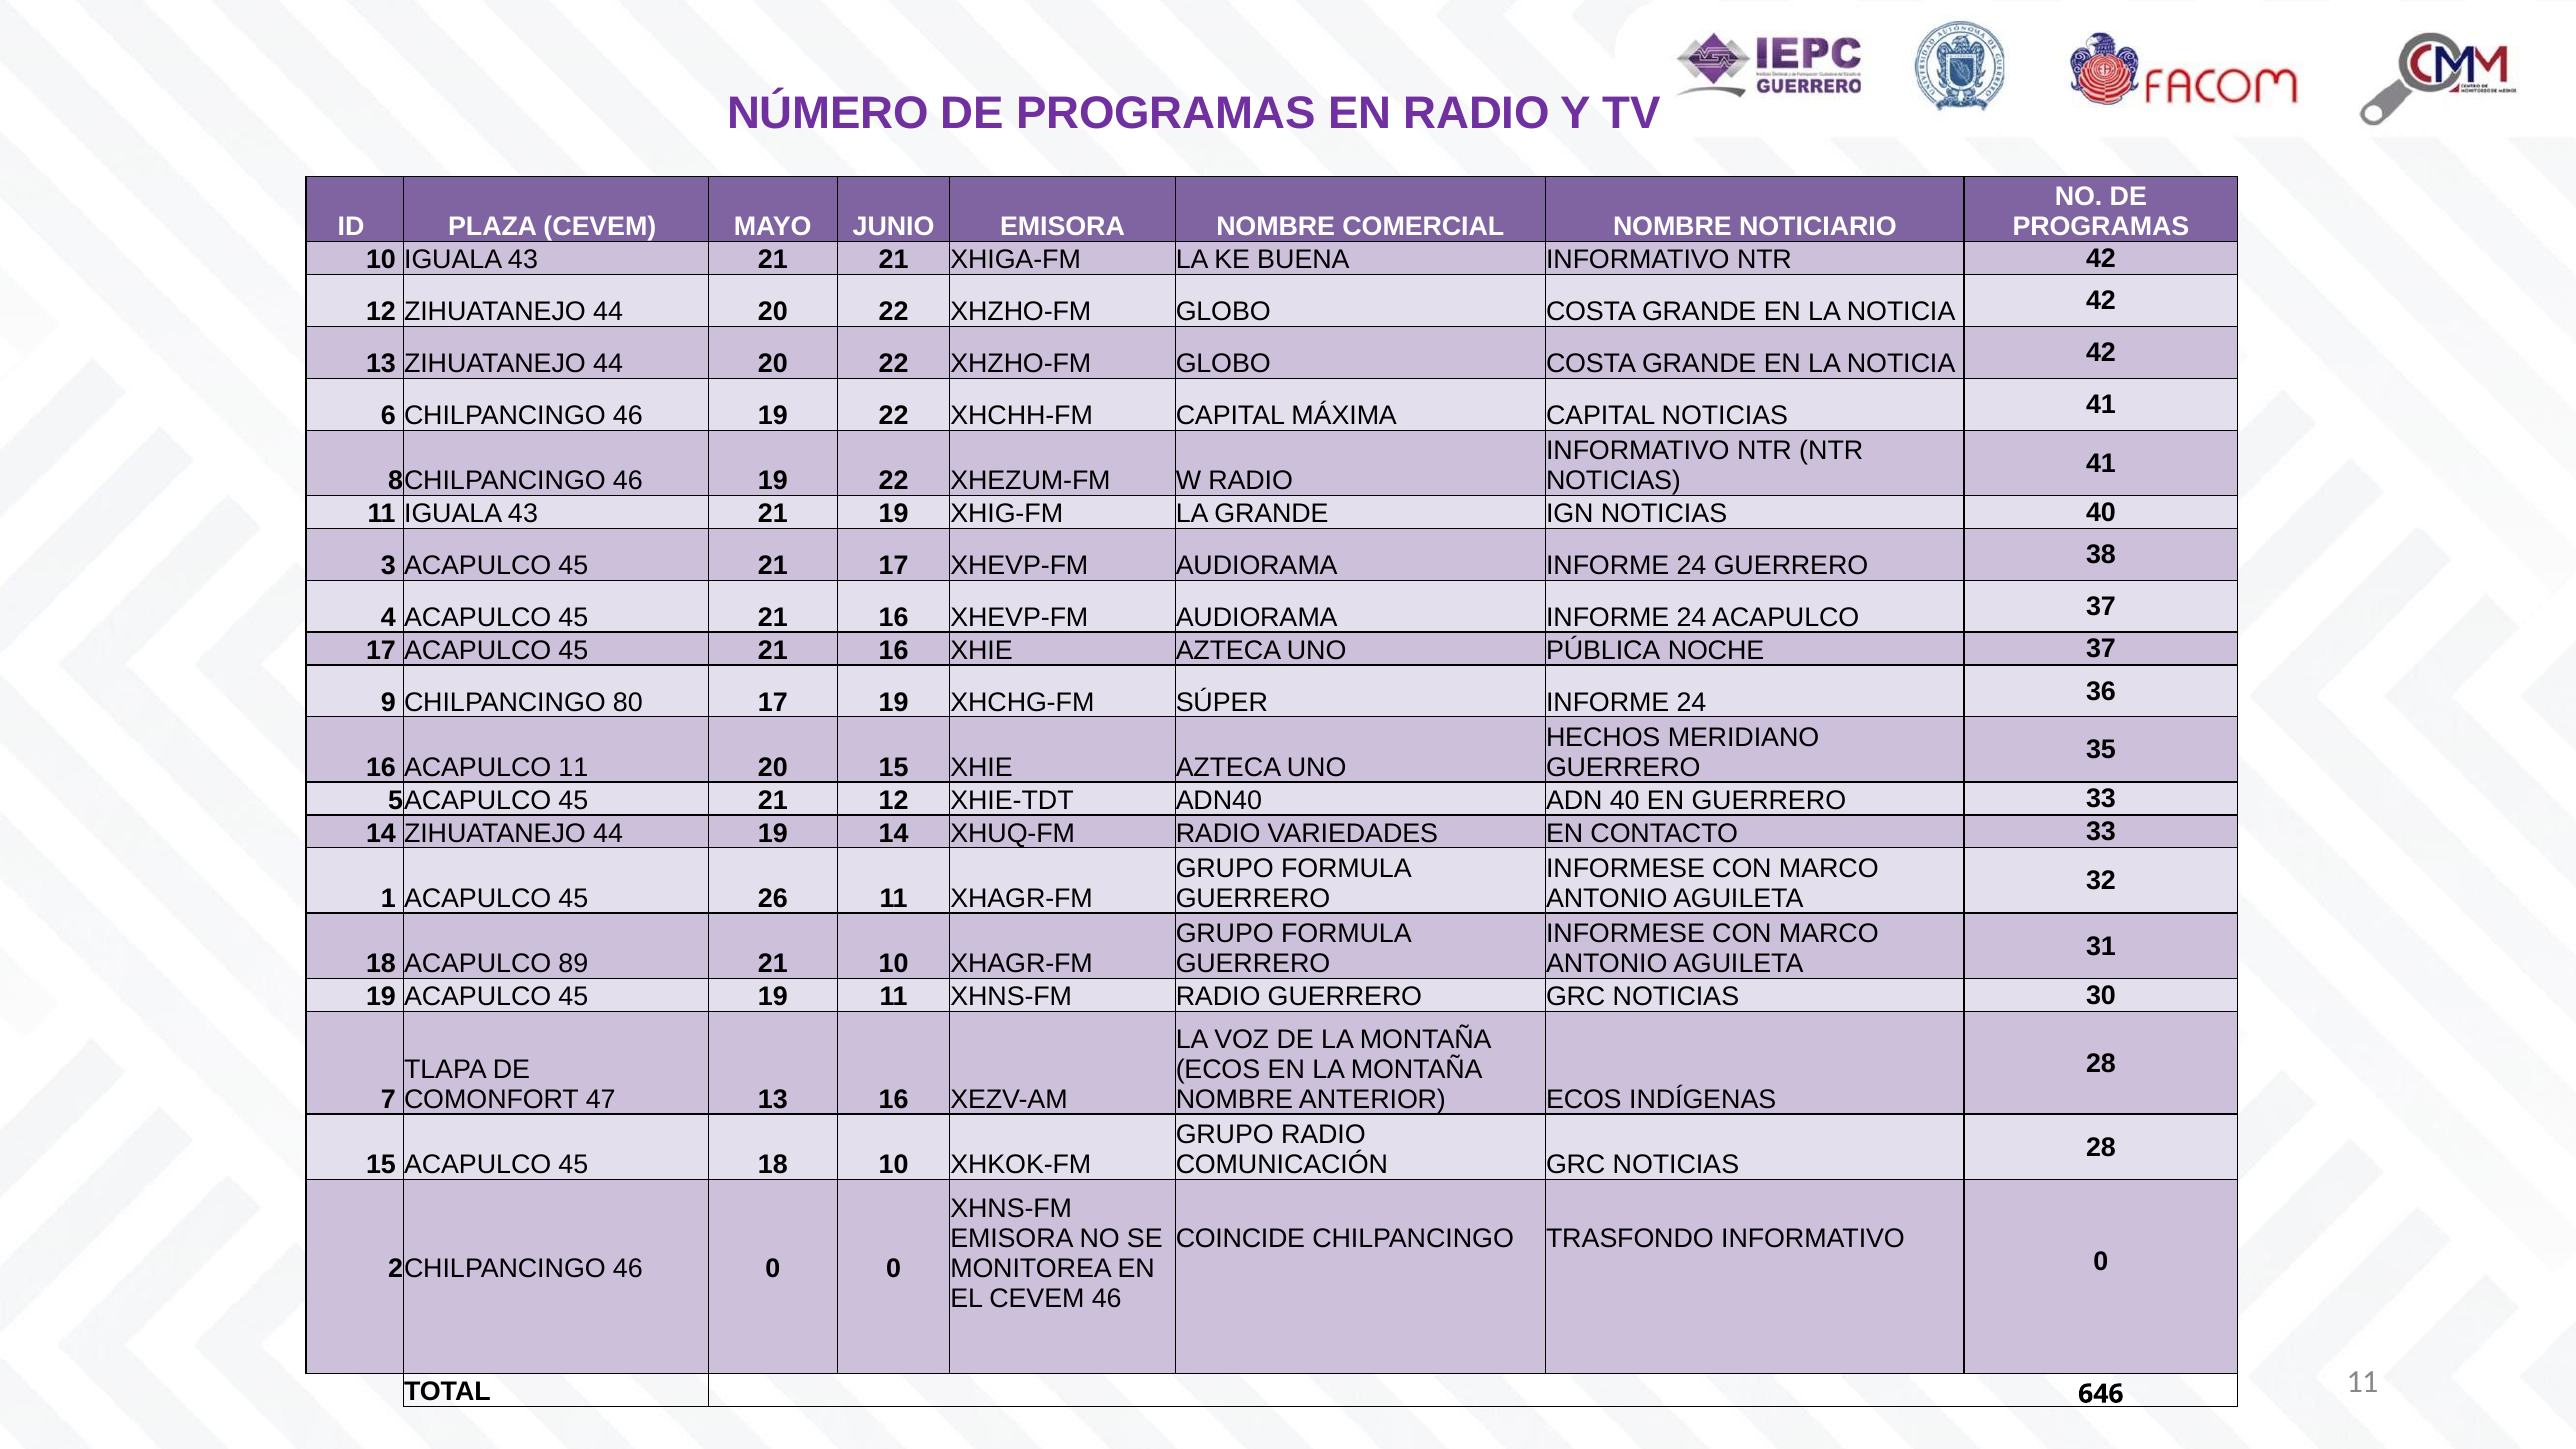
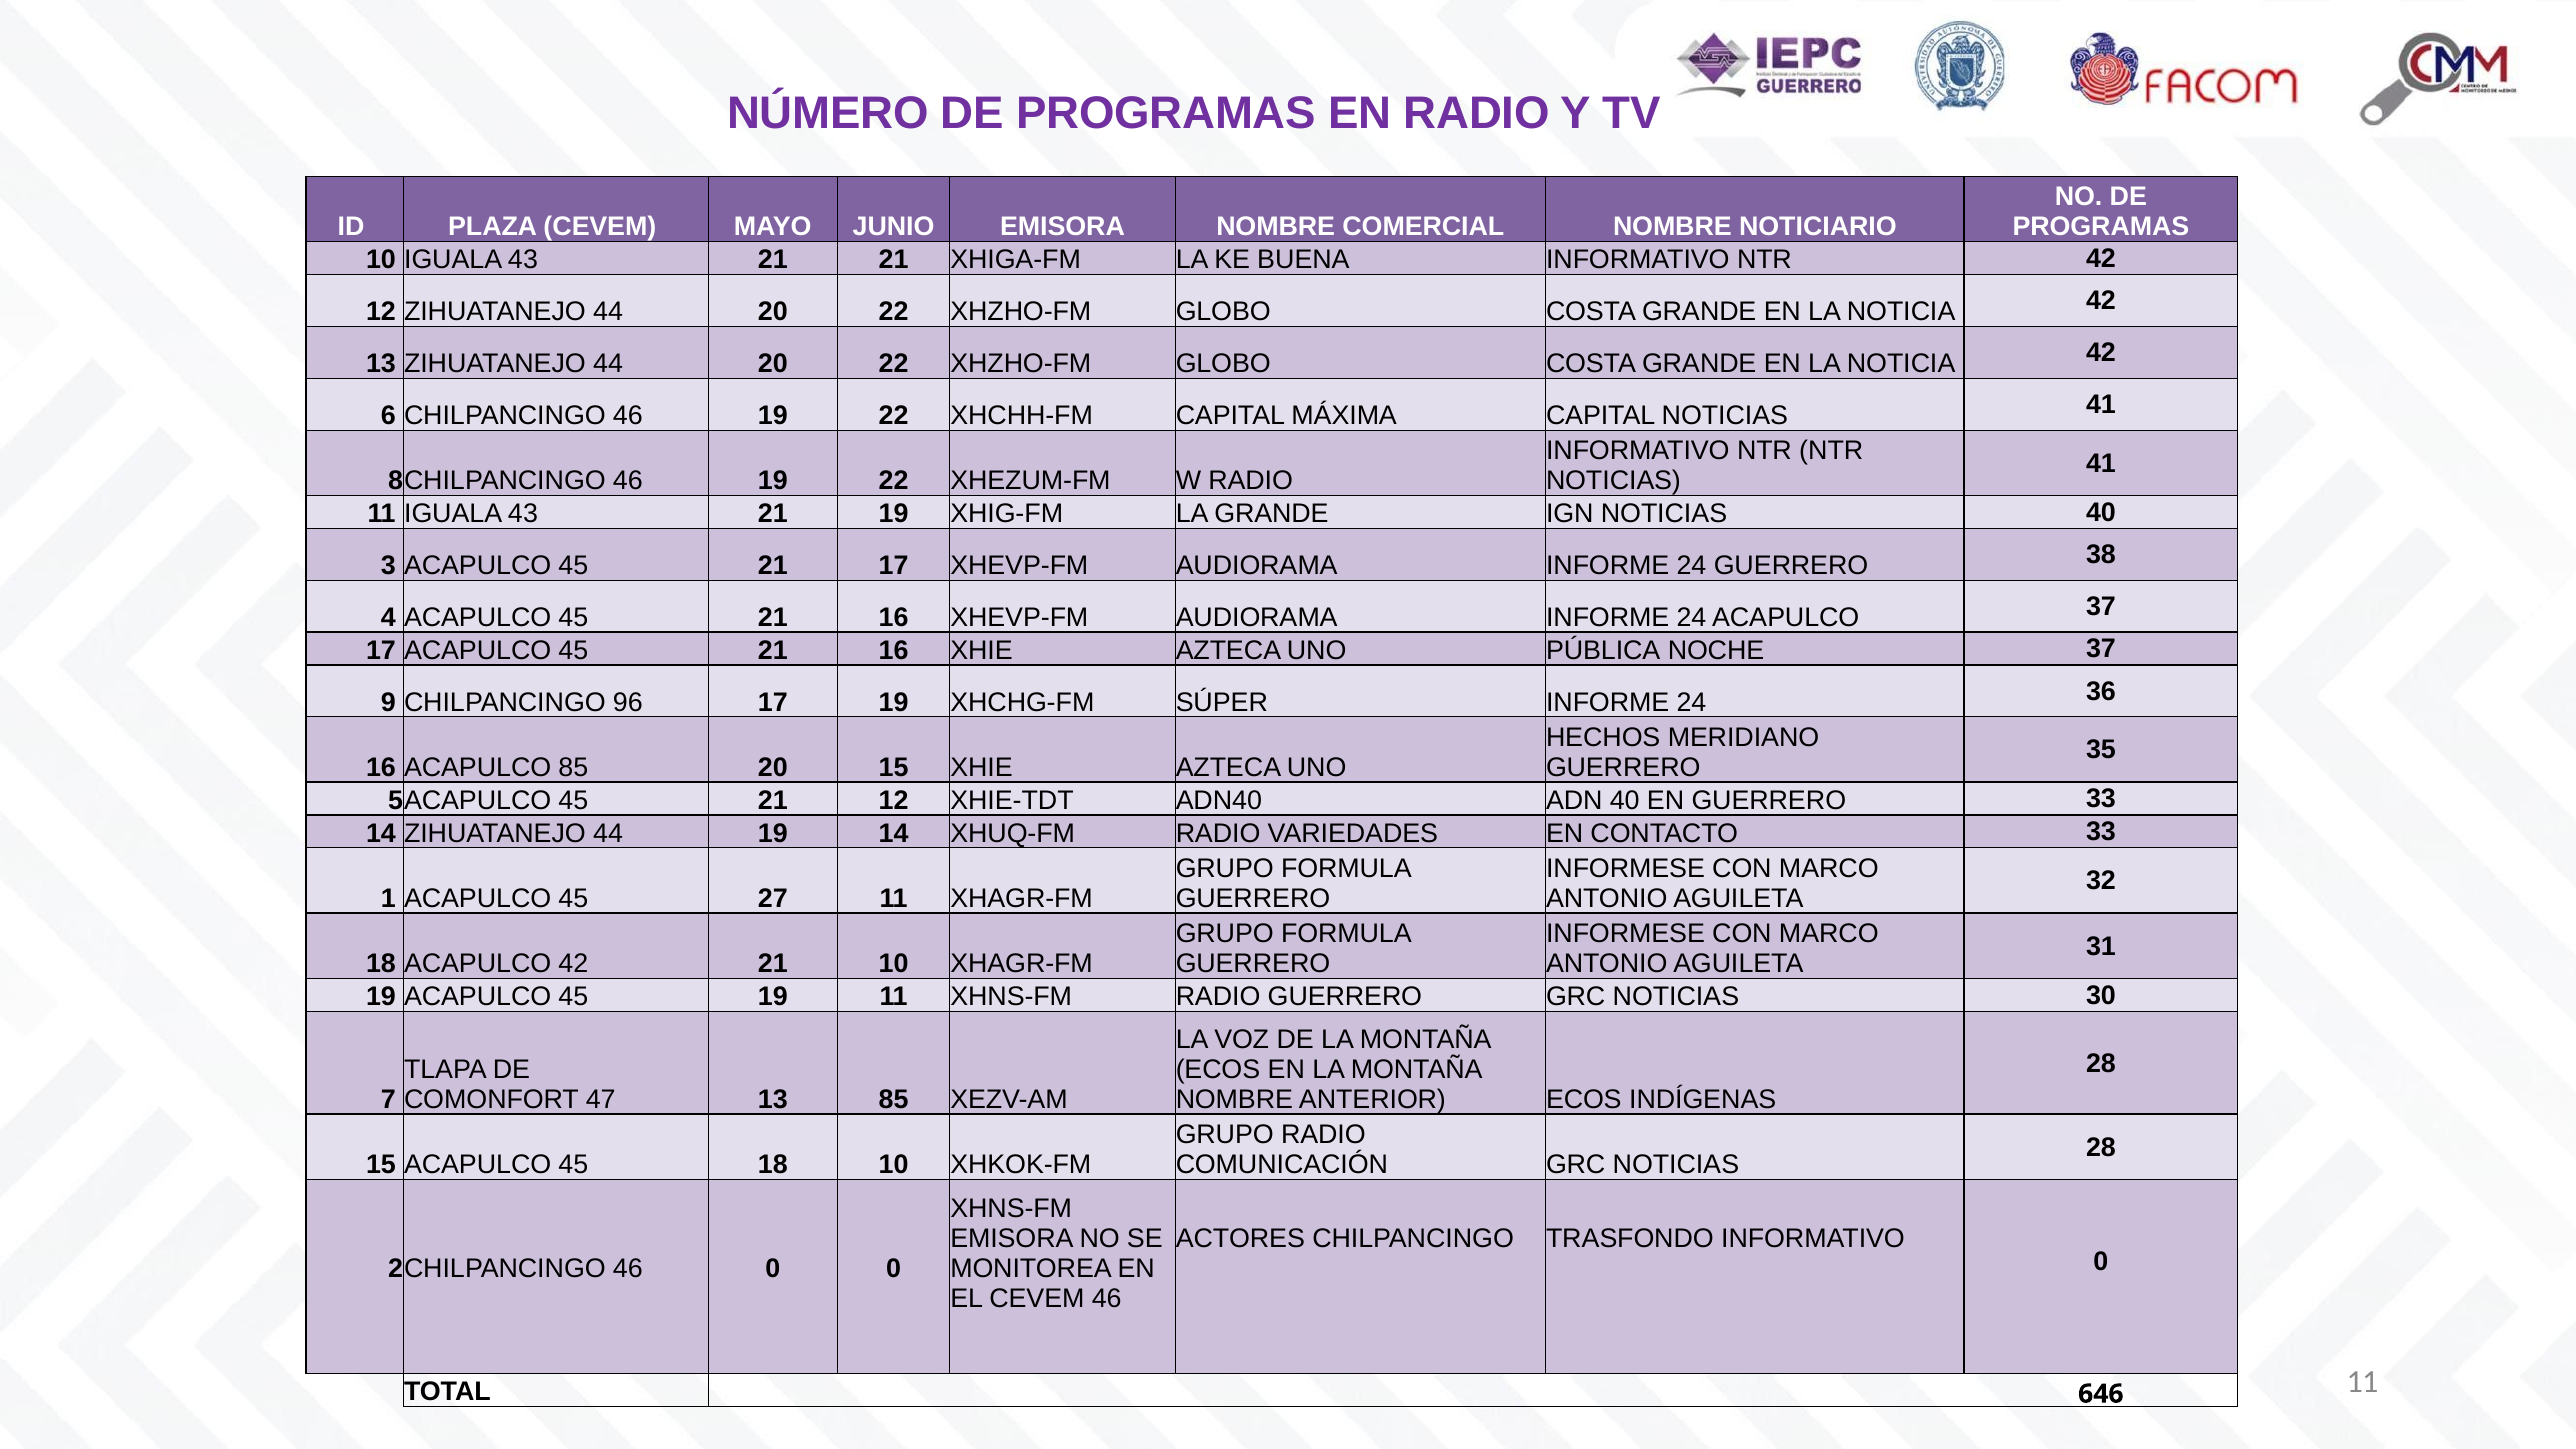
80: 80 -> 96
ACAPULCO 11: 11 -> 85
26: 26 -> 27
ACAPULCO 89: 89 -> 42
13 16: 16 -> 85
COINCIDE: COINCIDE -> ACTORES
